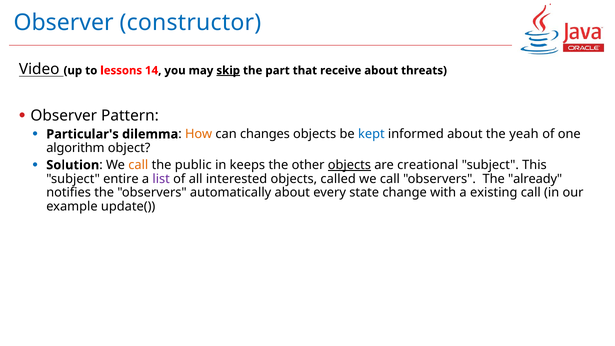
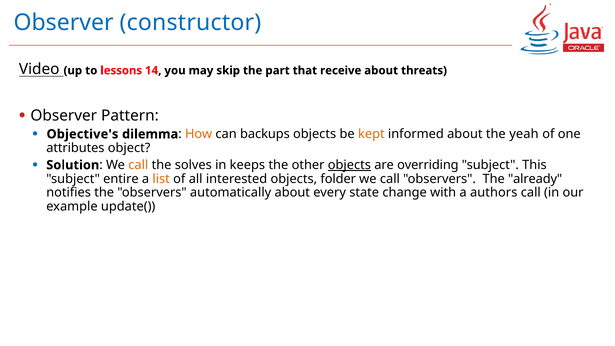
skip underline: present -> none
Particular's: Particular's -> Objective's
changes: changes -> backups
kept colour: blue -> orange
algorithm: algorithm -> attributes
public: public -> solves
creational: creational -> overriding
list colour: purple -> orange
called: called -> folder
existing: existing -> authors
